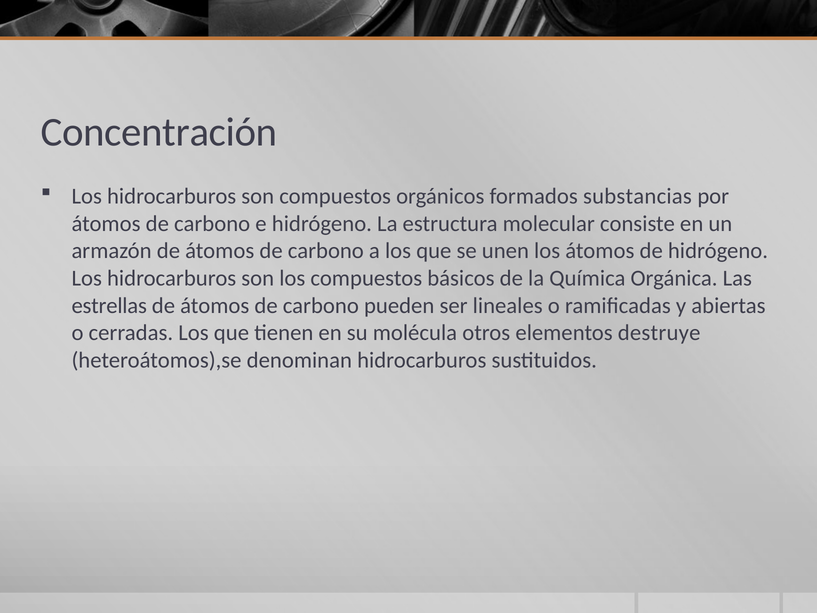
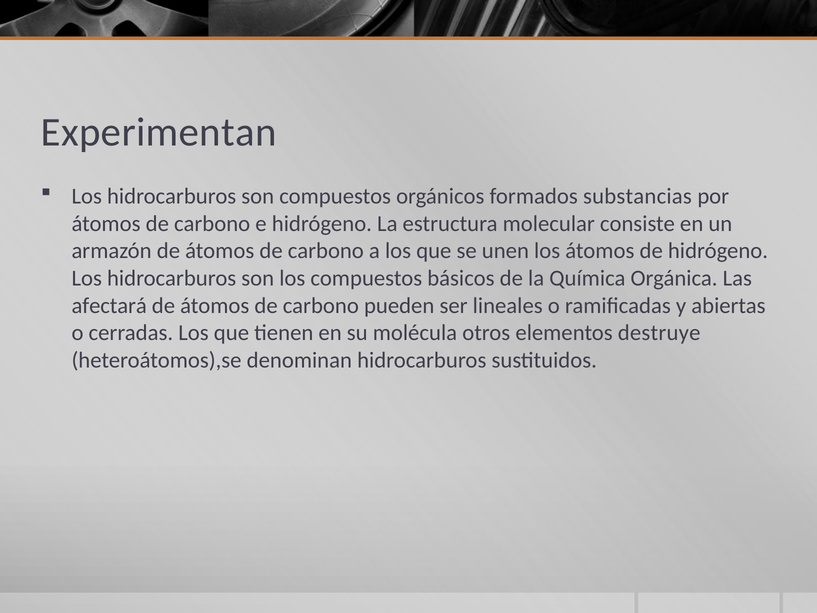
Concentración: Concentración -> Experimentan
estrellas: estrellas -> afectará
